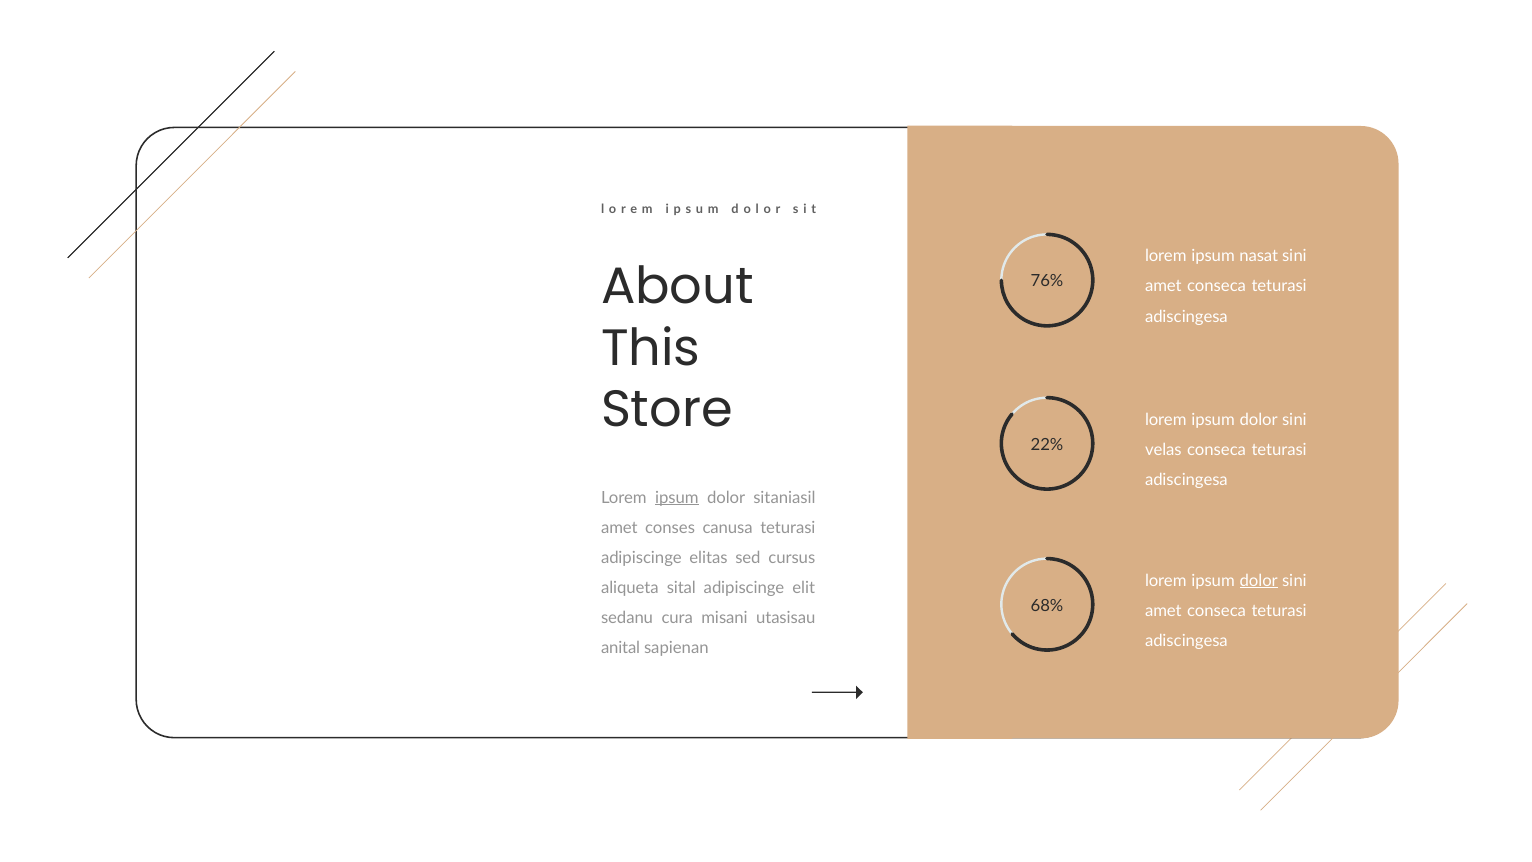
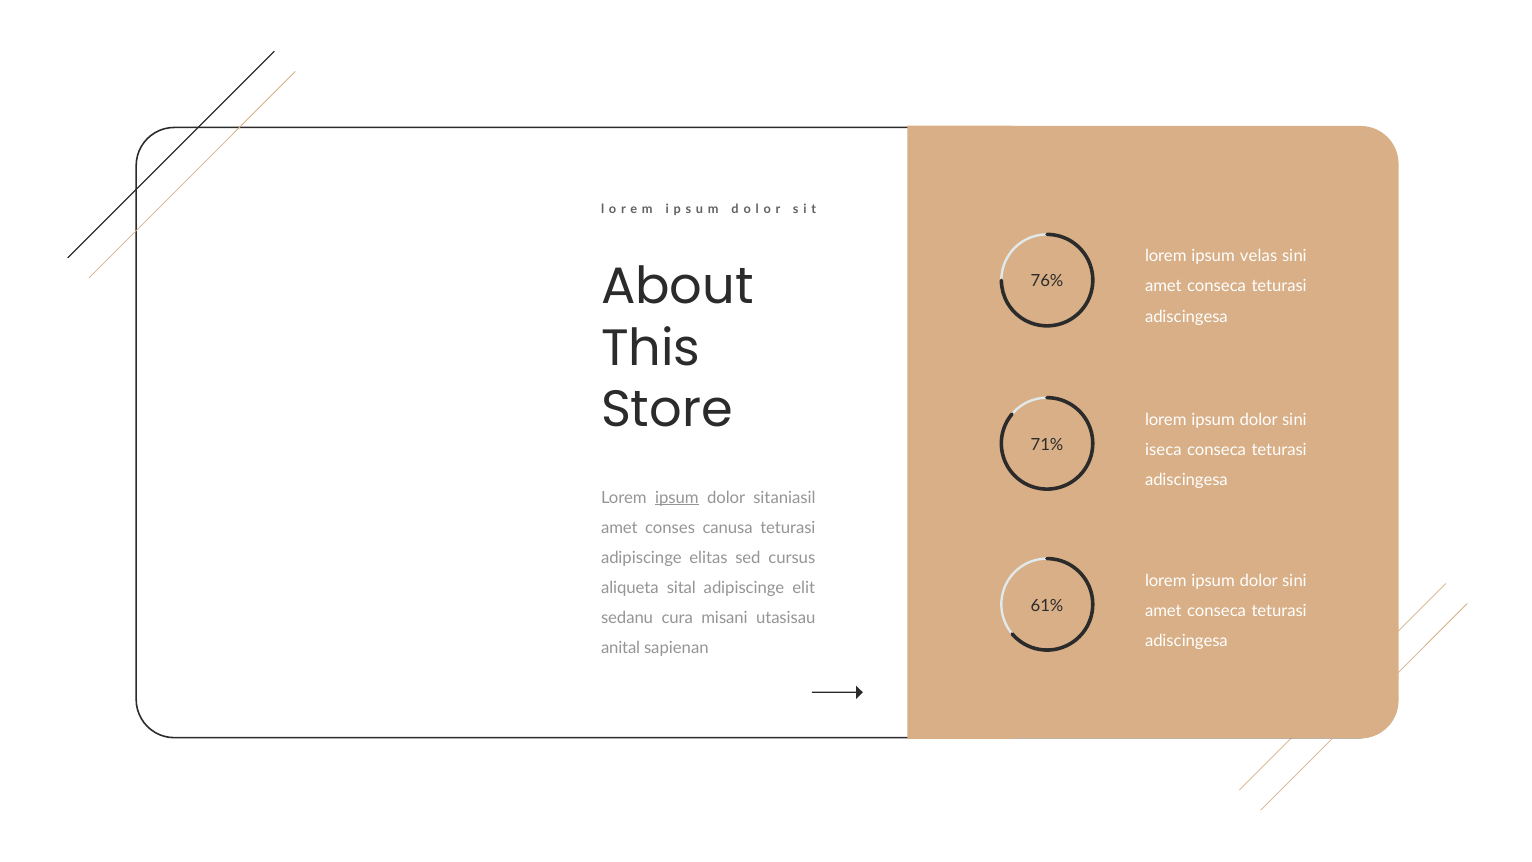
nasat: nasat -> velas
22%: 22% -> 71%
velas: velas -> iseca
dolor at (1259, 580) underline: present -> none
68%: 68% -> 61%
